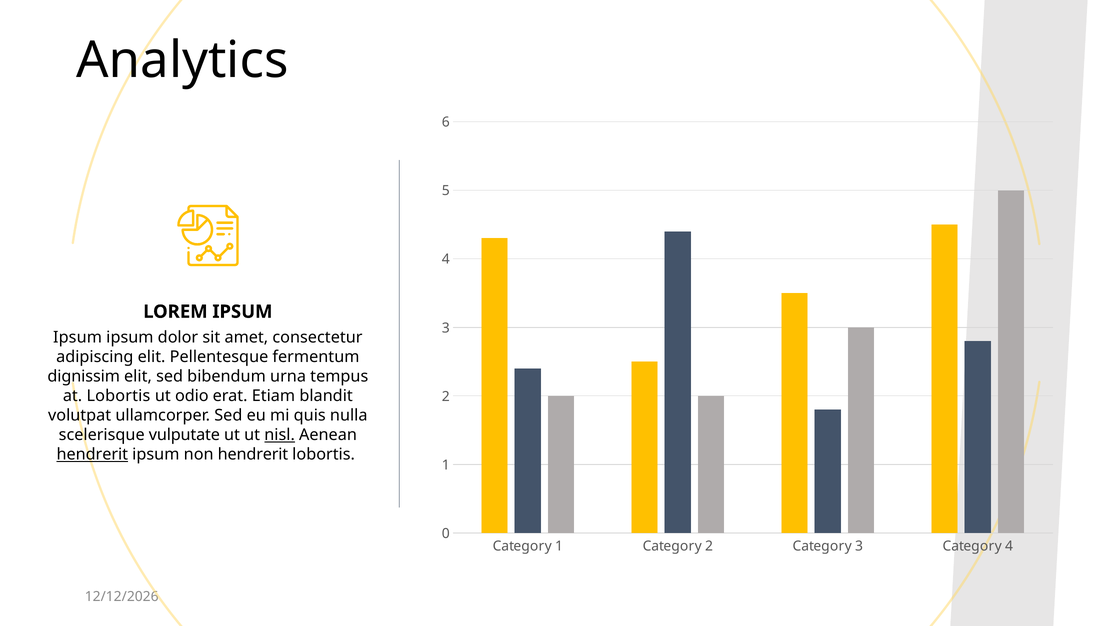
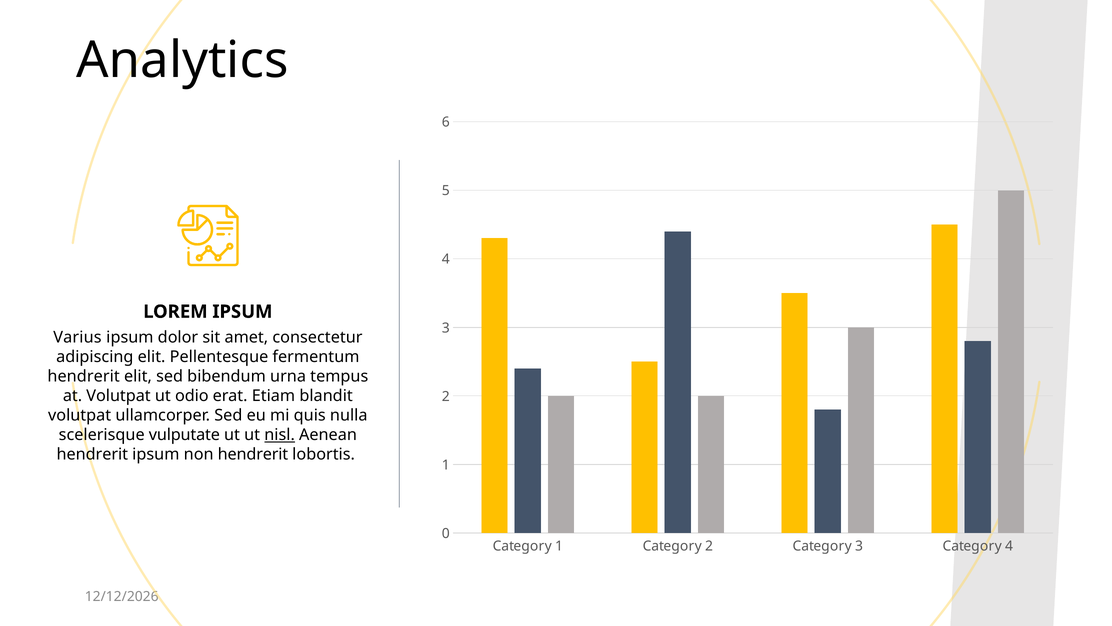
Ipsum at (77, 337): Ipsum -> Varius
dignissim at (84, 376): dignissim -> hendrerit
at Lobortis: Lobortis -> Volutpat
hendrerit at (92, 454) underline: present -> none
